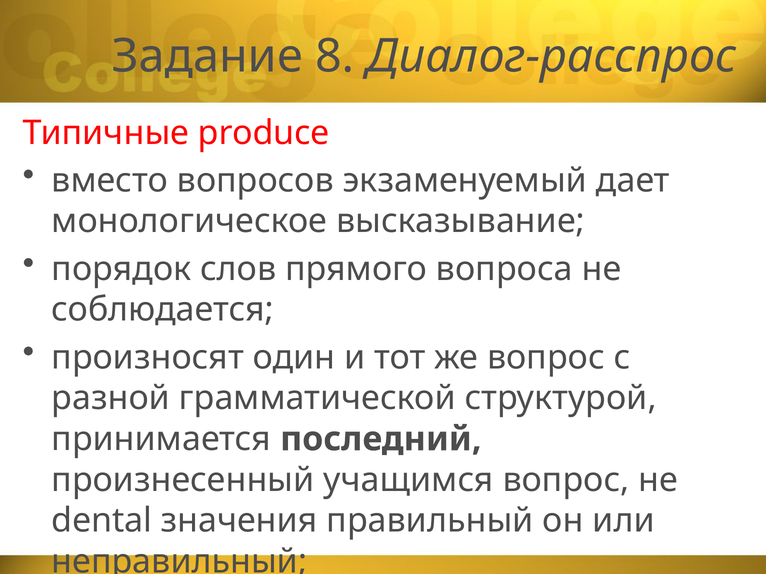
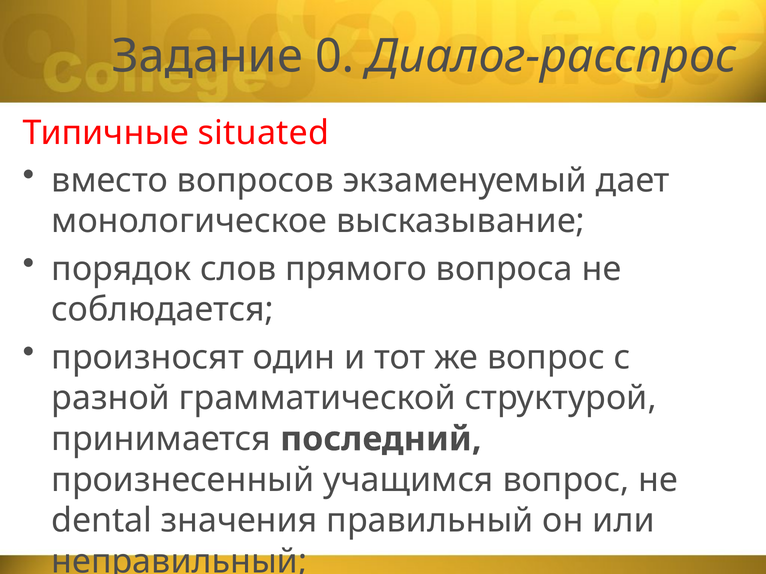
8: 8 -> 0
produce: produce -> situated
